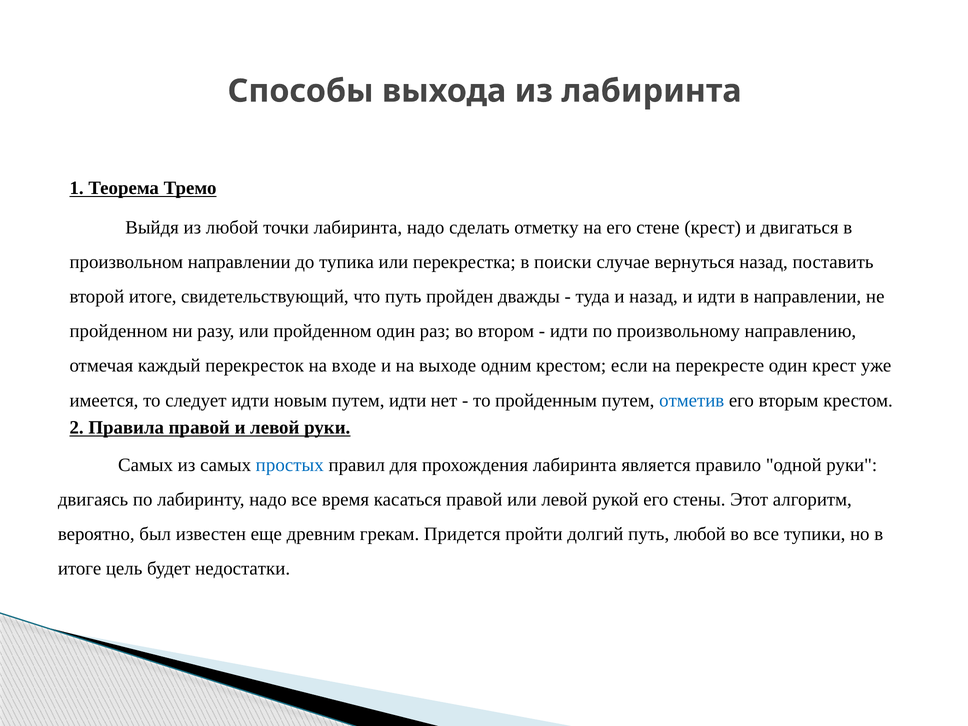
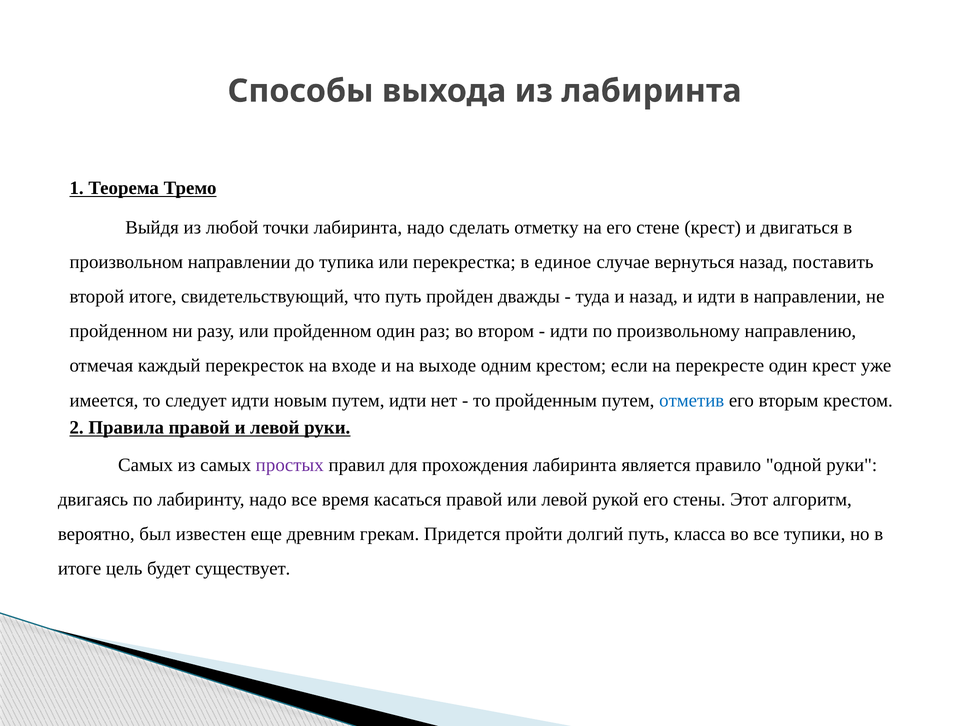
поиски: поиски -> единое
простых colour: blue -> purple
путь любой: любой -> класса
недостатки: недостатки -> существует
